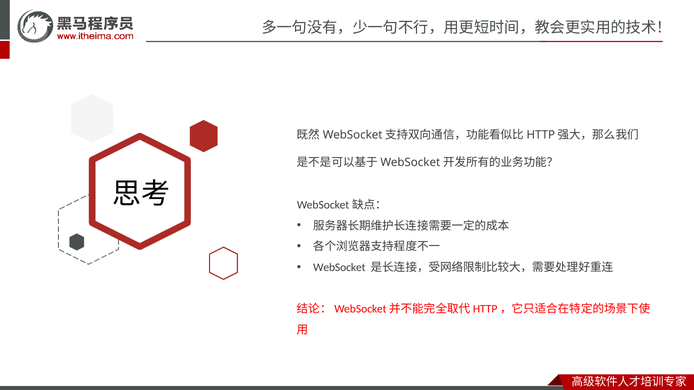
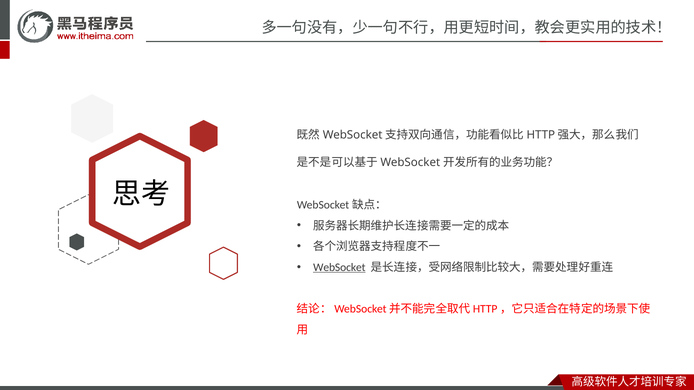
WebSocket underline: none -> present
